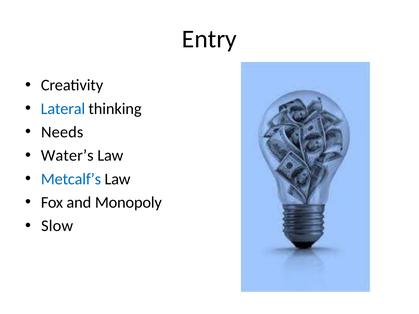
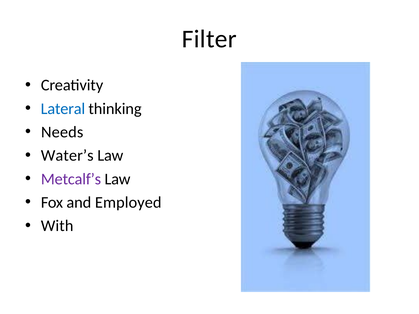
Entry: Entry -> Filter
Metcalf’s colour: blue -> purple
Monopoly: Monopoly -> Employed
Slow: Slow -> With
